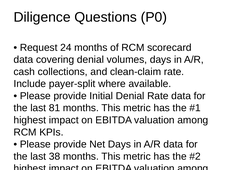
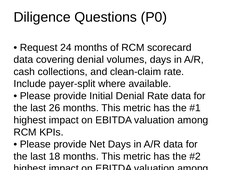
81: 81 -> 26
38: 38 -> 18
